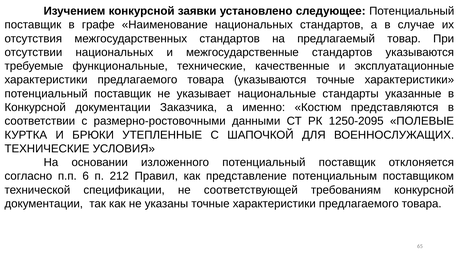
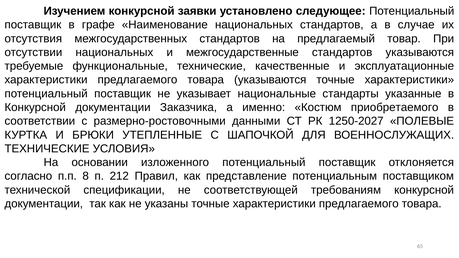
представляются: представляются -> приобретаемого
1250-2095: 1250-2095 -> 1250-2027
6: 6 -> 8
